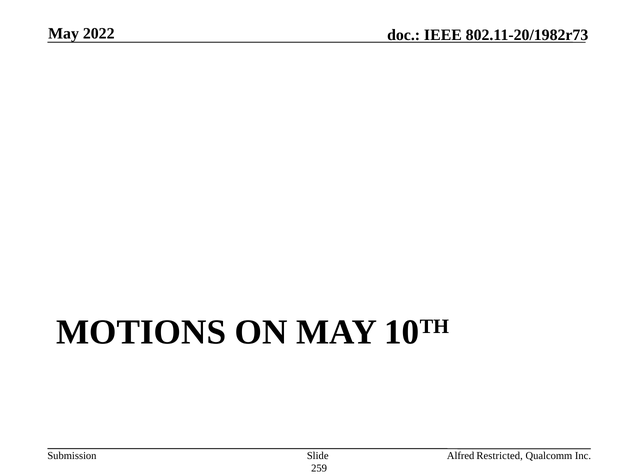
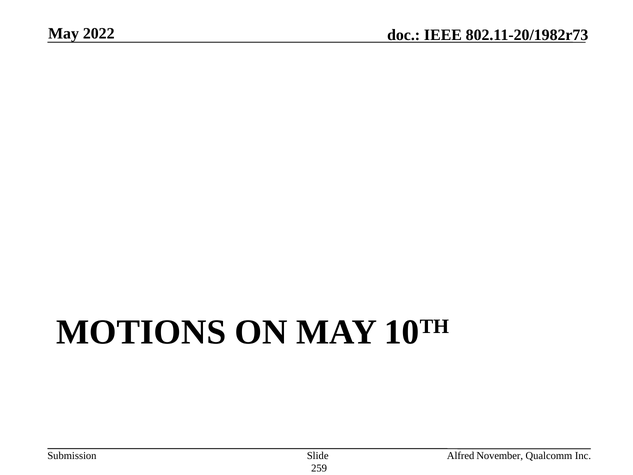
Restricted: Restricted -> November
